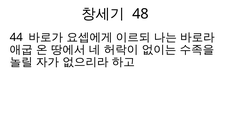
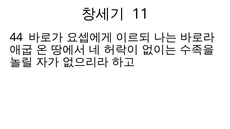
48: 48 -> 11
